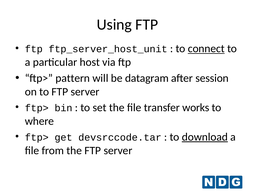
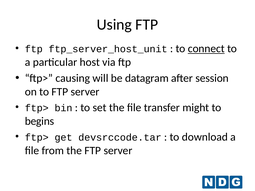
pattern: pattern -> causing
works: works -> might
where: where -> begins
download underline: present -> none
